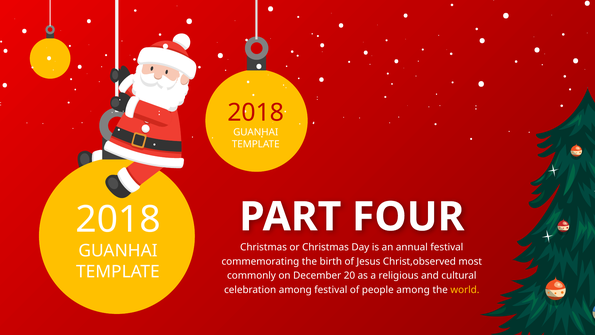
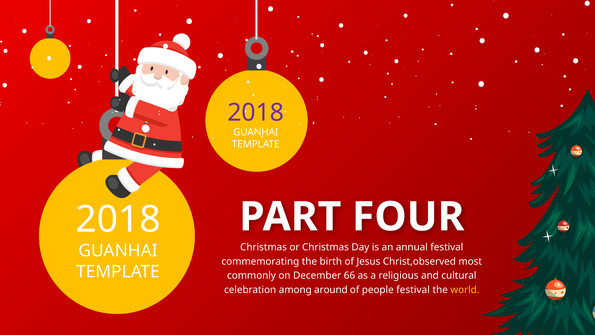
2018 at (256, 112) colour: red -> purple
20: 20 -> 66
among festival: festival -> around
people among: among -> festival
